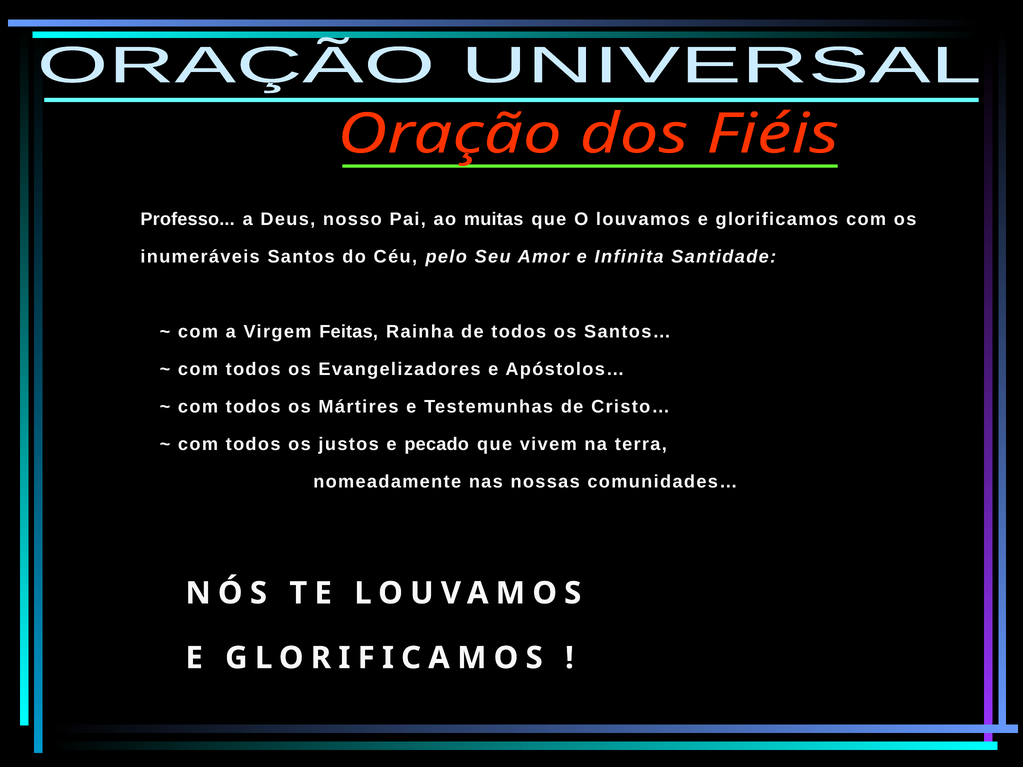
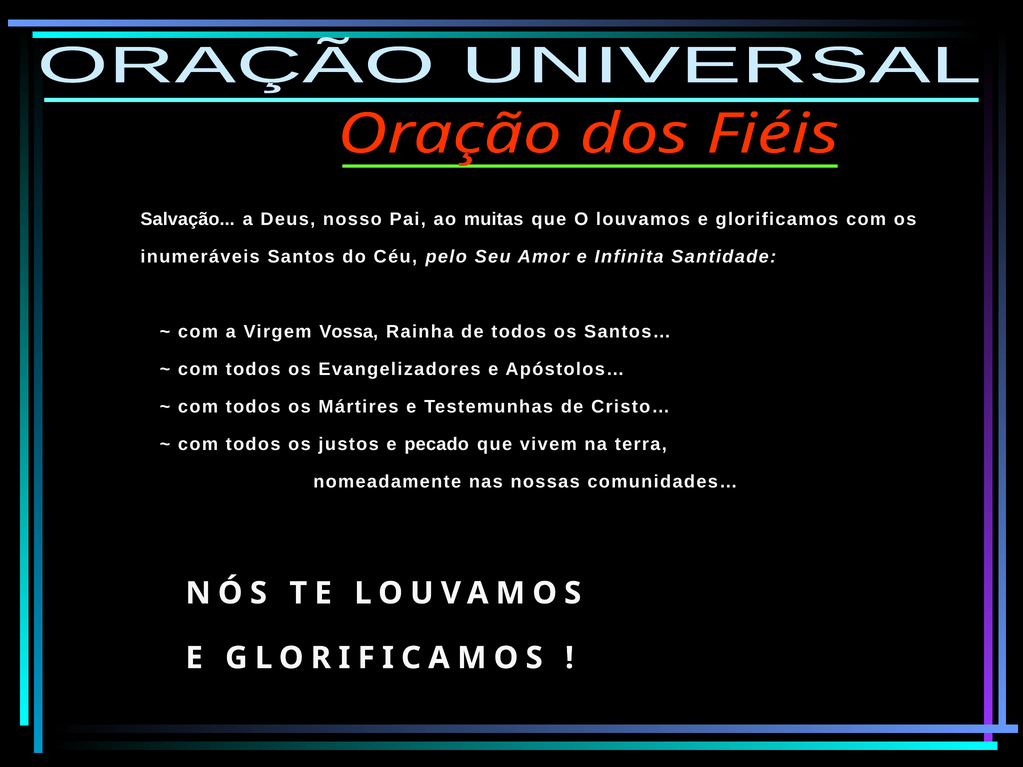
Professo: Professo -> Salvação
Feitas: Feitas -> Vossa
